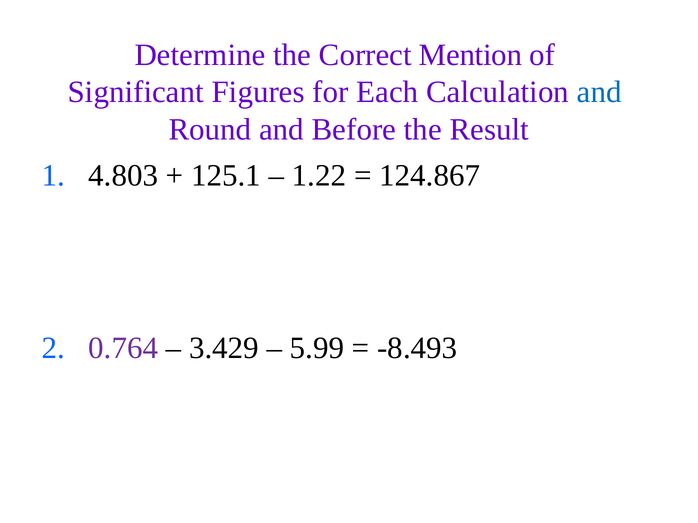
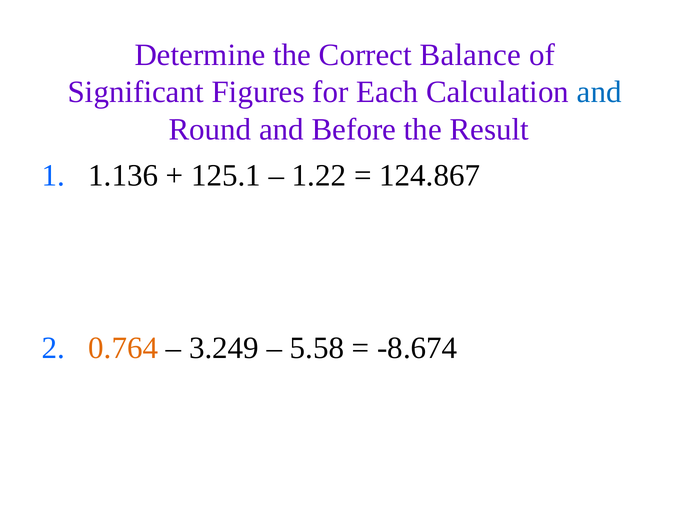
Mention: Mention -> Balance
4.803: 4.803 -> 1.136
0.764 colour: purple -> orange
3.429: 3.429 -> 3.249
5.99: 5.99 -> 5.58
-8.493: -8.493 -> -8.674
